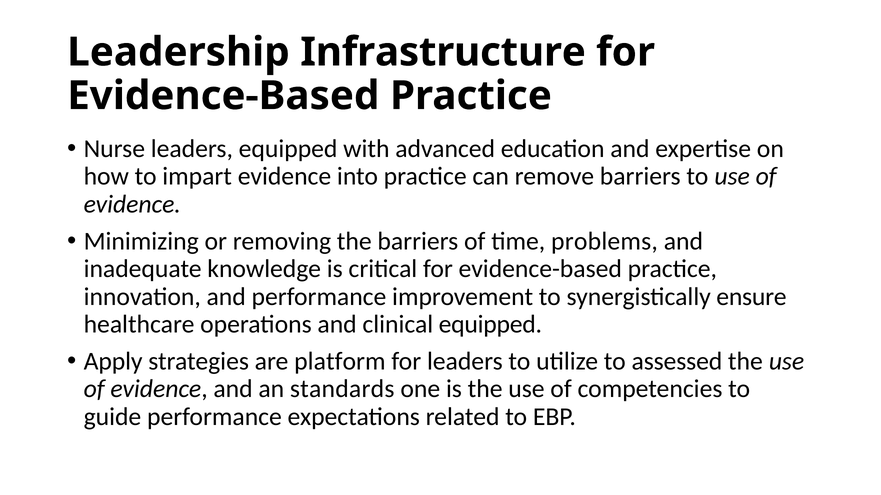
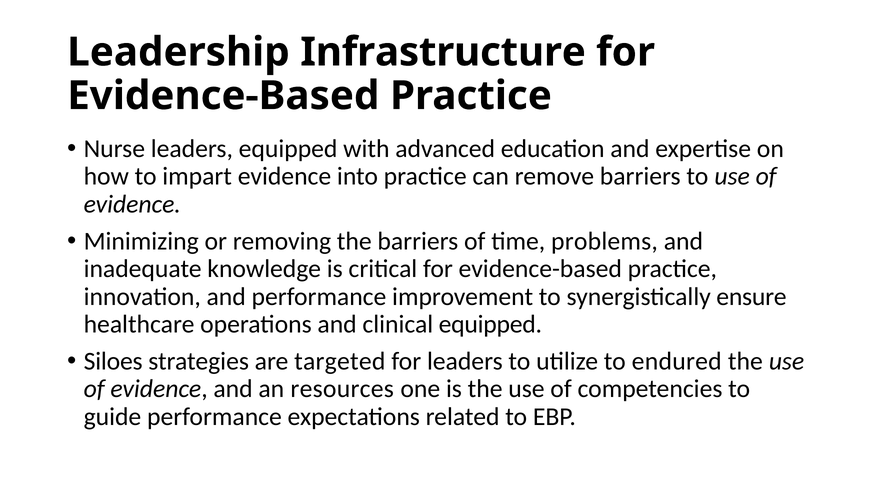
Apply: Apply -> Siloes
platform: platform -> targeted
assessed: assessed -> endured
standards: standards -> resources
